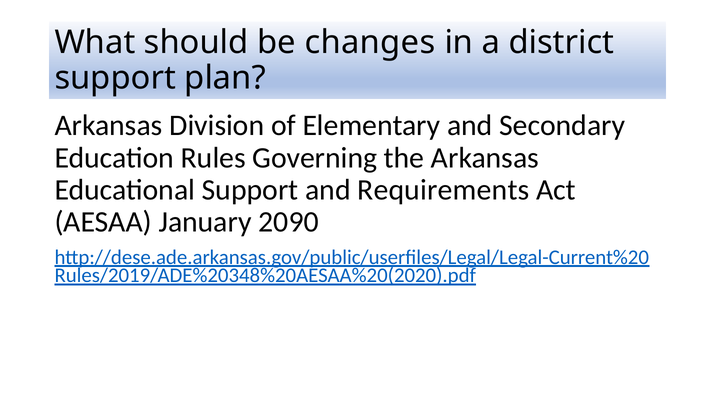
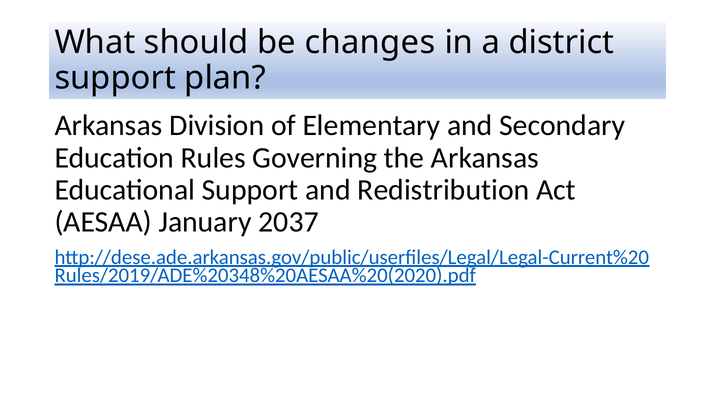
Requirements: Requirements -> Redistribution
2090: 2090 -> 2037
